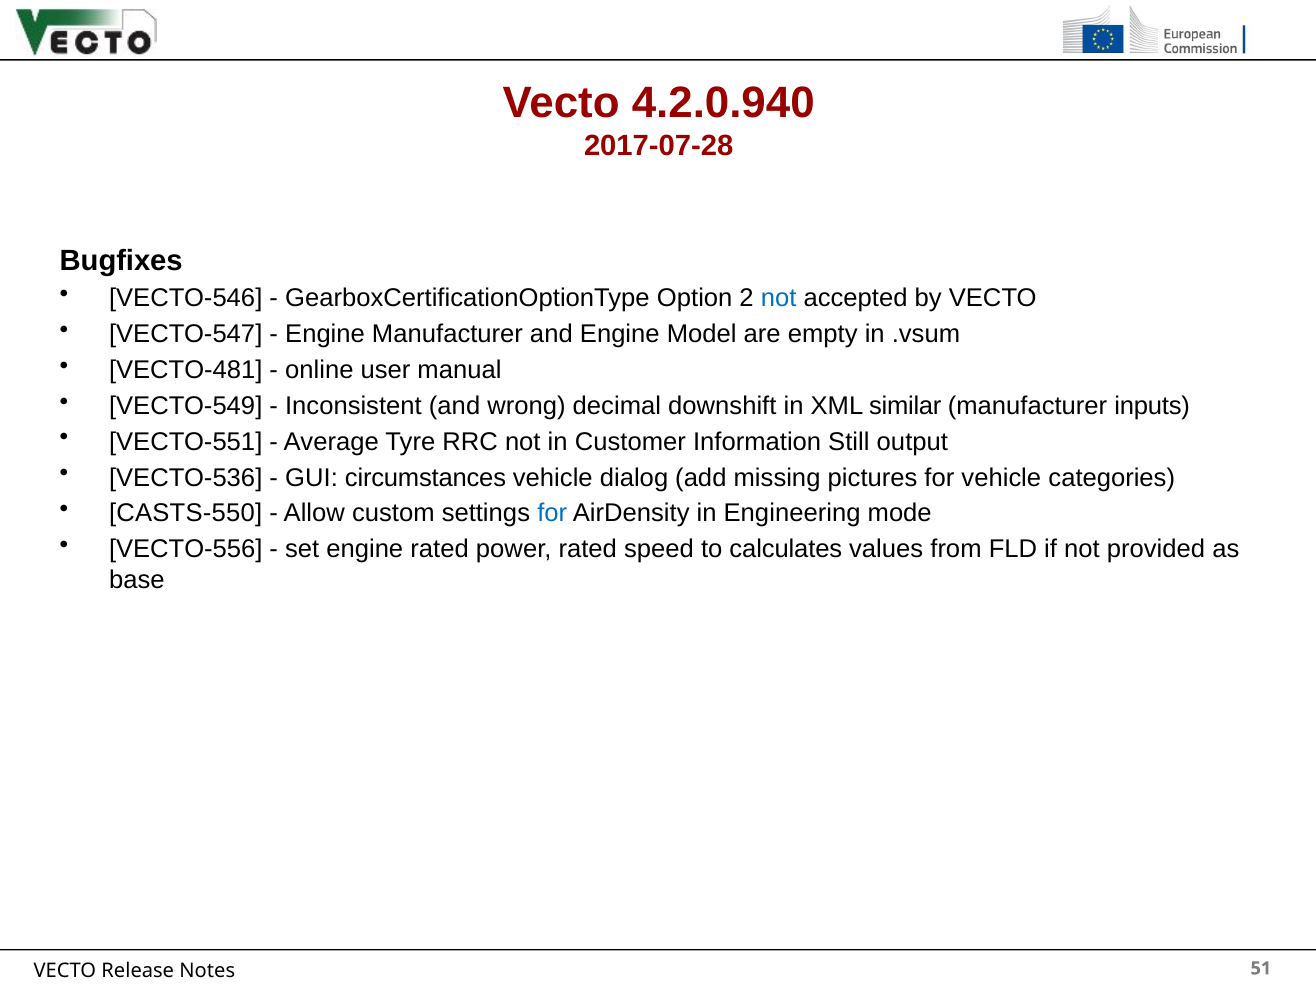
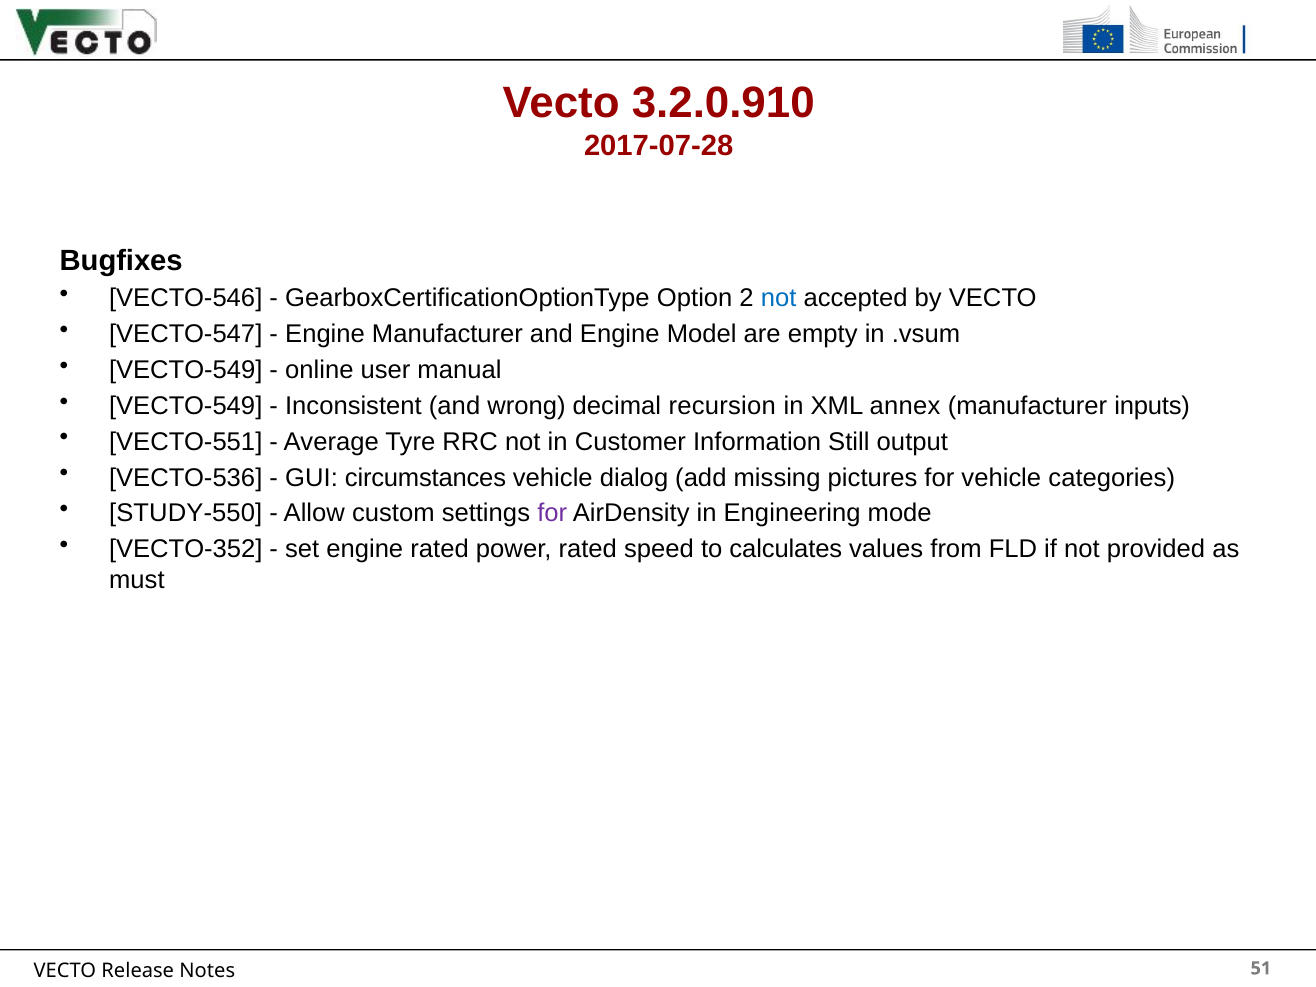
4.2.0.940: 4.2.0.940 -> 3.2.0.910
VECTO-481 at (186, 370): VECTO-481 -> VECTO-549
downshift: downshift -> recursion
similar: similar -> annex
CASTS-550: CASTS-550 -> STUDY-550
for at (552, 513) colour: blue -> purple
VECTO-556: VECTO-556 -> VECTO-352
base: base -> must
